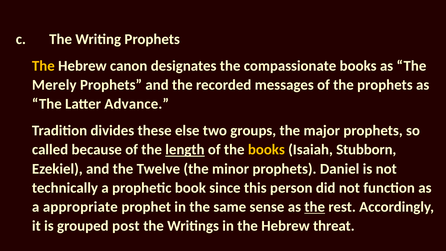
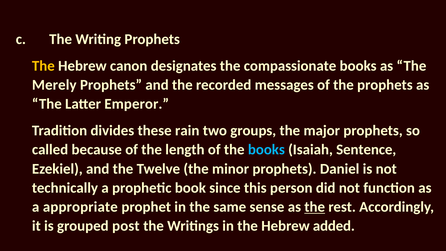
Advance: Advance -> Emperor
else: else -> rain
length underline: present -> none
books at (266, 150) colour: yellow -> light blue
Stubborn: Stubborn -> Sentence
threat: threat -> added
